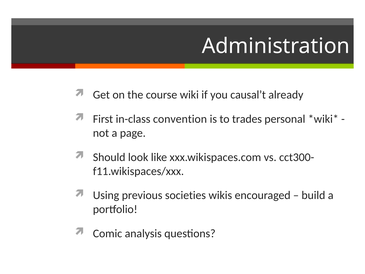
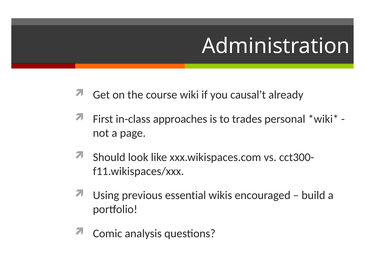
convention: convention -> approaches
societies: societies -> essential
